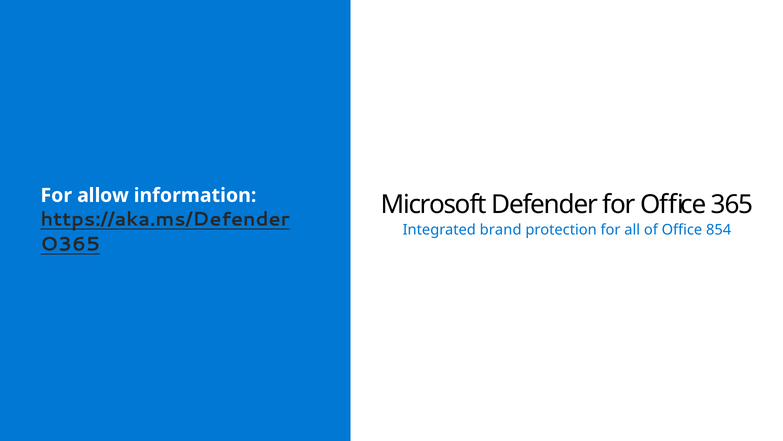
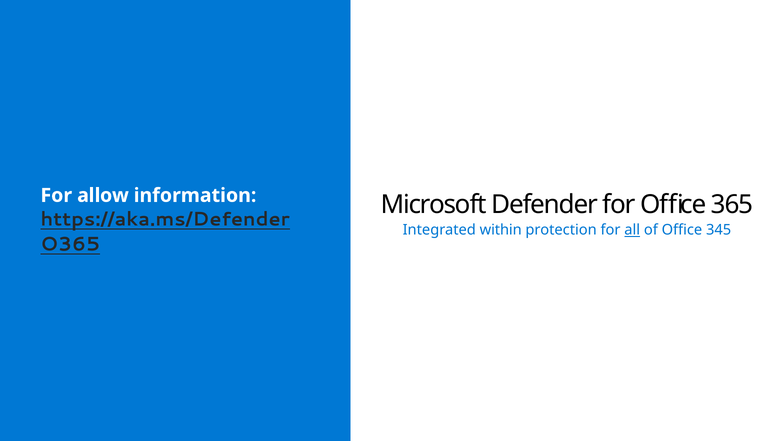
brand: brand -> within
all underline: none -> present
854: 854 -> 345
